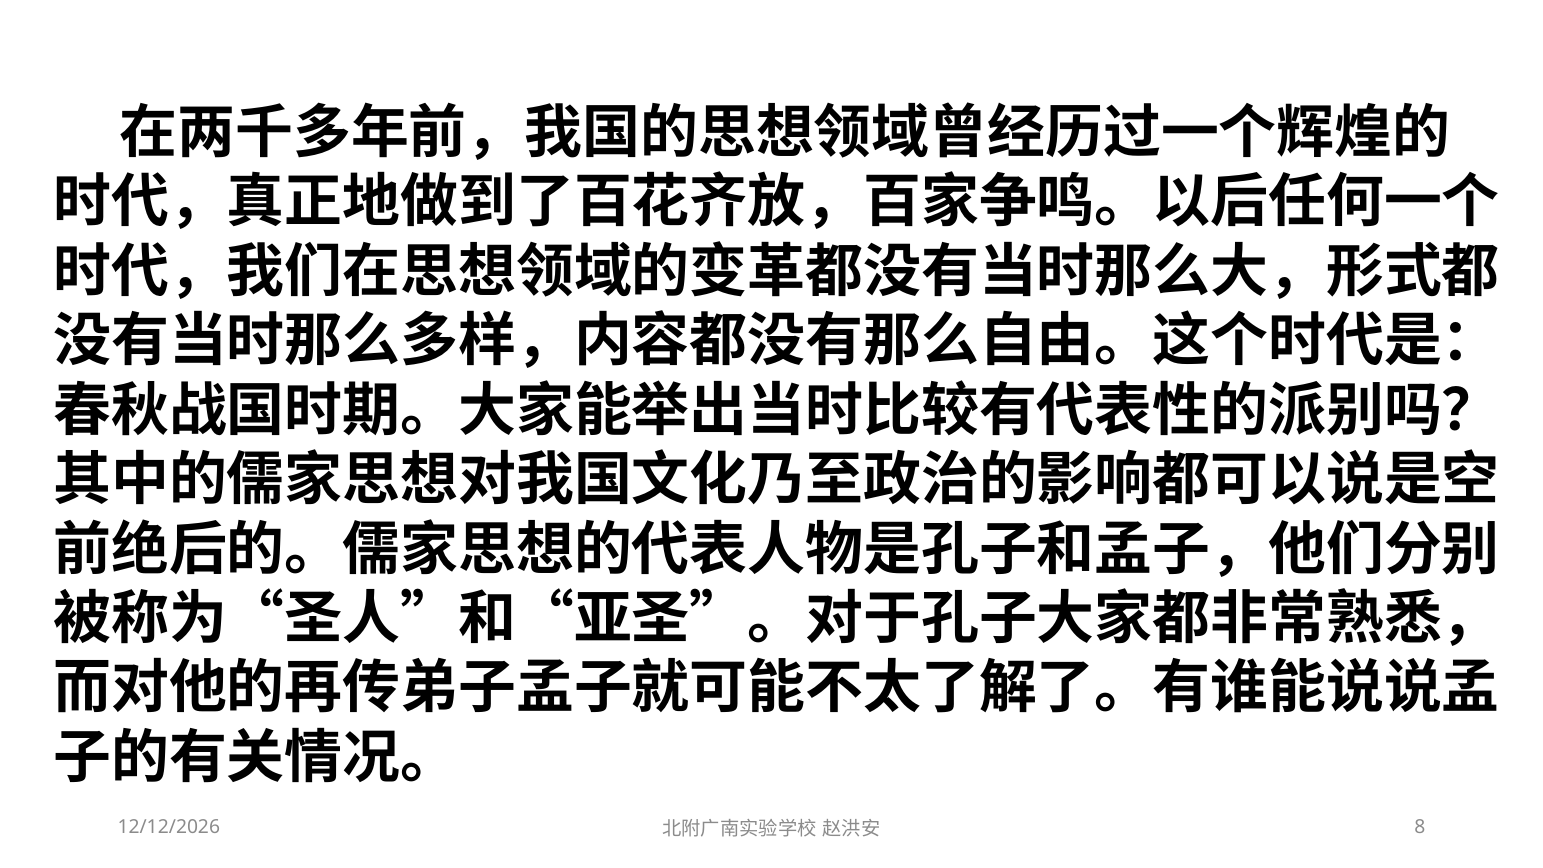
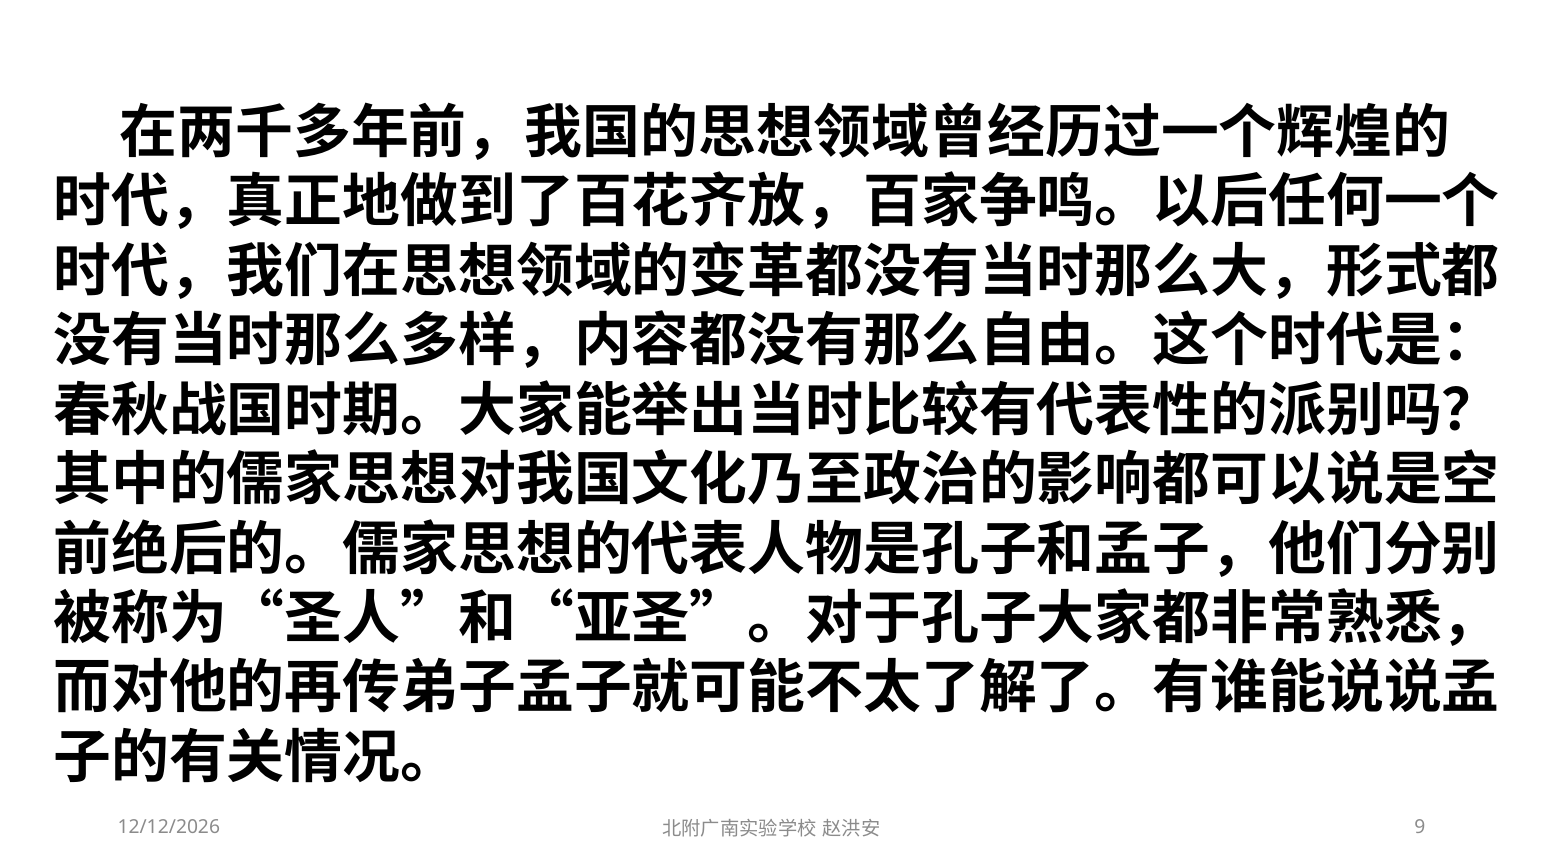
8: 8 -> 9
